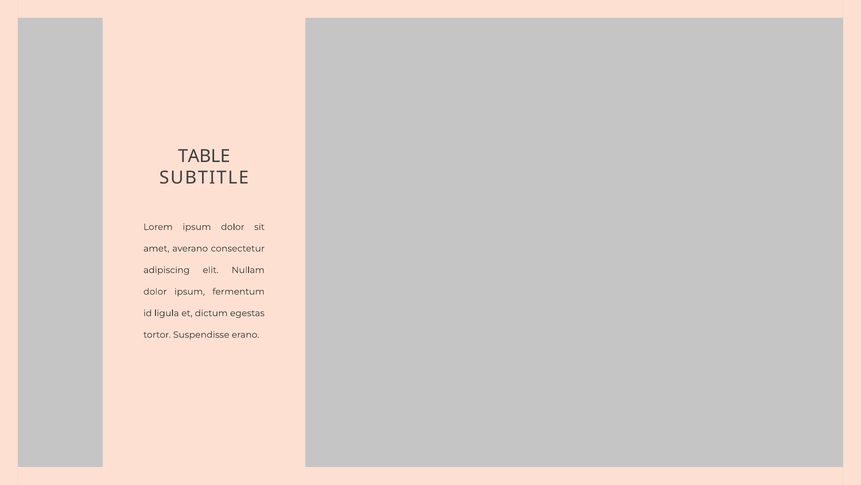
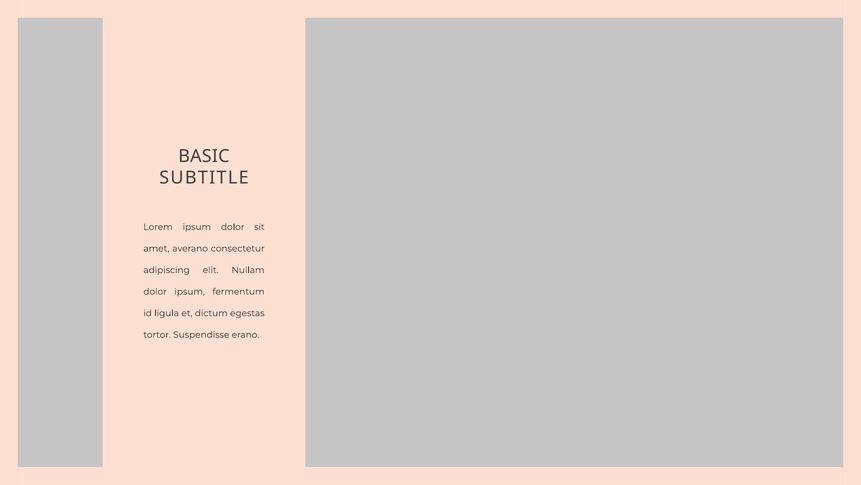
TABLE: TABLE -> BASIC
